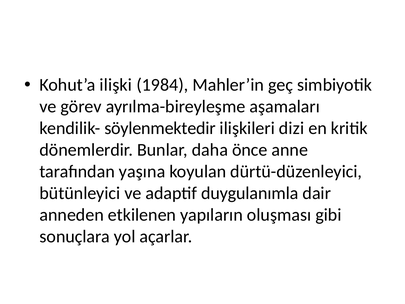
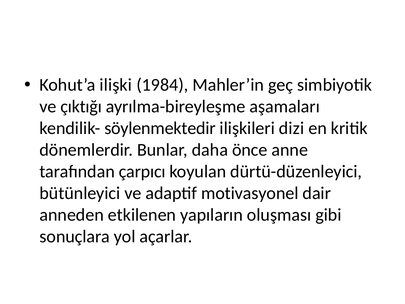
görev: görev -> çıktığı
yaşına: yaşına -> çarpıcı
duygulanımla: duygulanımla -> motivasyonel
